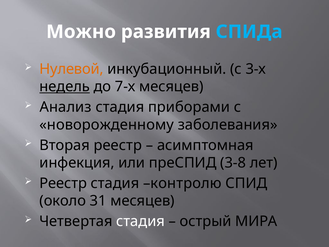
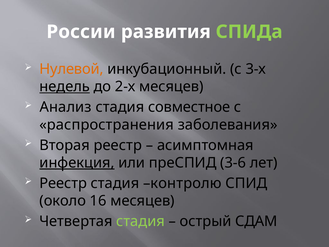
Можно: Можно -> России
СПИДа colour: light blue -> light green
7-х: 7-х -> 2-х
приборами: приборами -> совместное
новорожденному: новорожденному -> распространения
инфекция underline: none -> present
3-8: 3-8 -> 3-6
31: 31 -> 16
стадия at (141, 221) colour: white -> light green
МИРА: МИРА -> СДАМ
